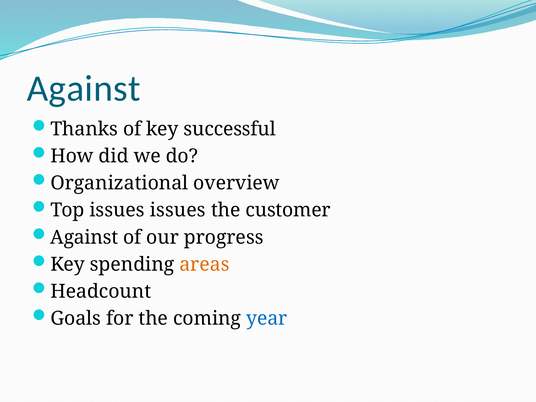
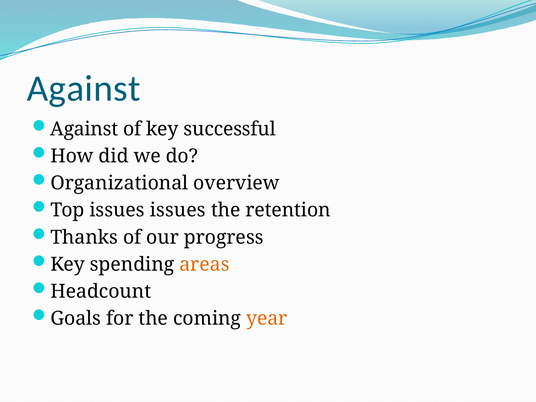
Thanks at (84, 129): Thanks -> Against
customer: customer -> retention
Against at (84, 237): Against -> Thanks
year colour: blue -> orange
